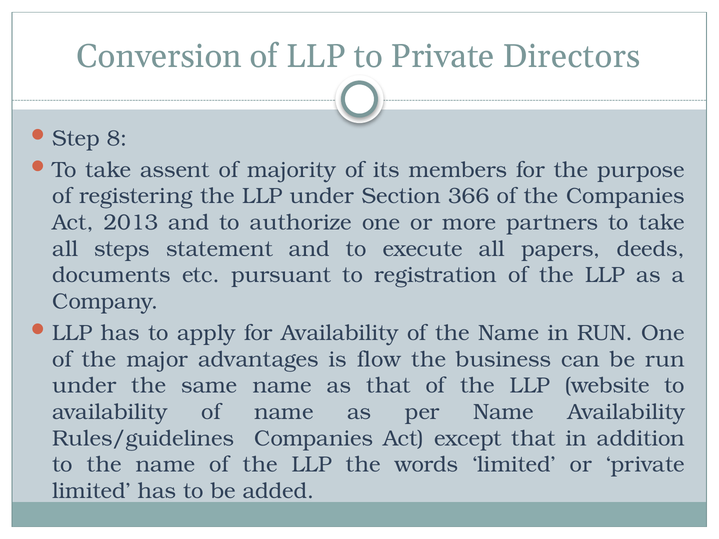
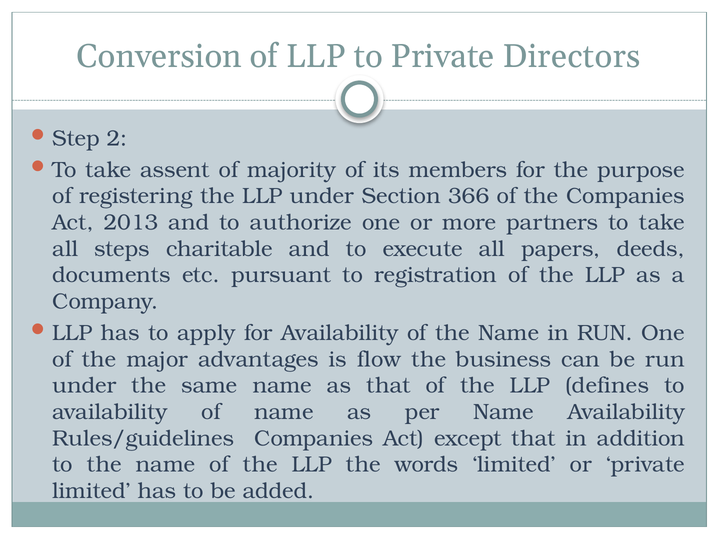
8: 8 -> 2
statement: statement -> charitable
website: website -> defines
